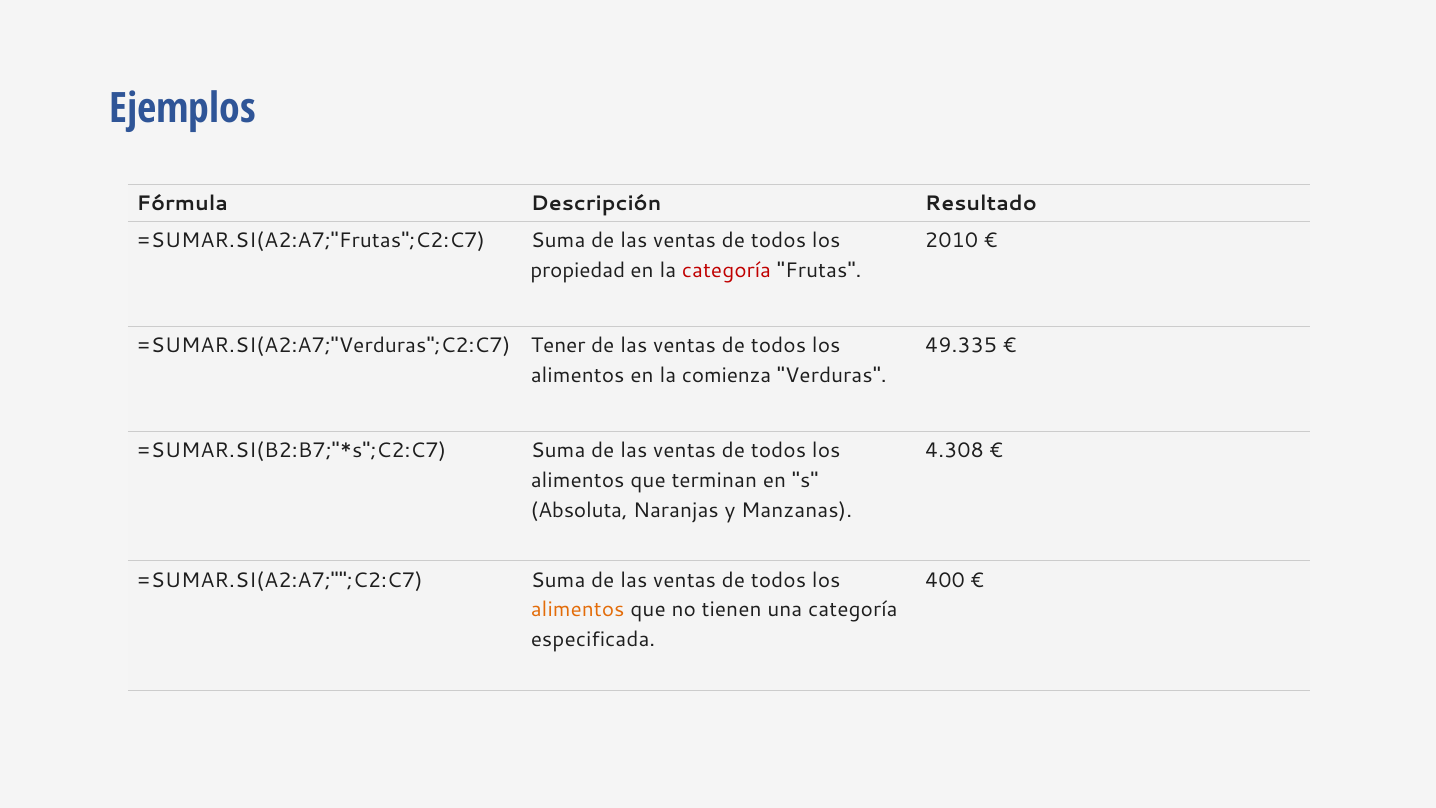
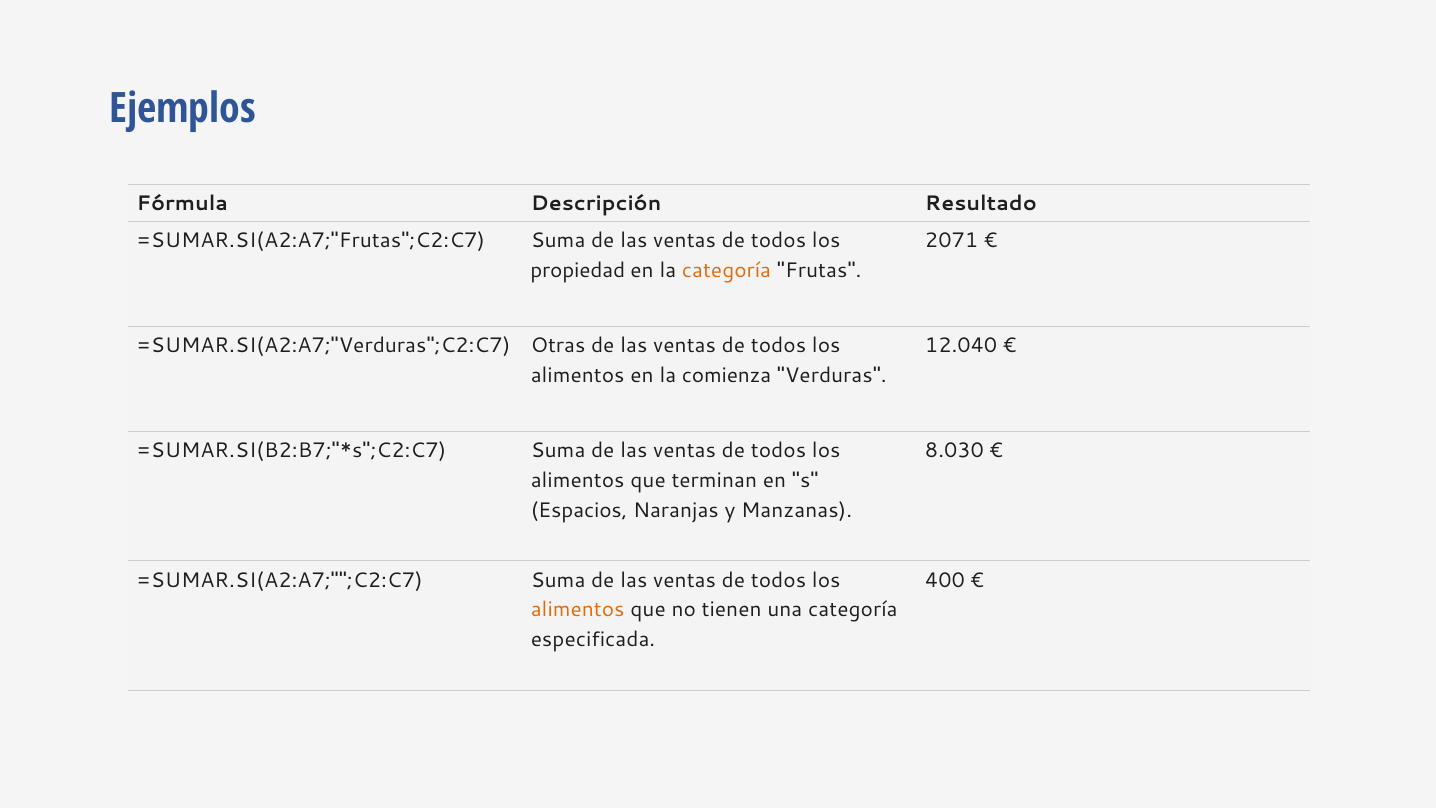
2010: 2010 -> 2071
categoría at (727, 270) colour: red -> orange
Tener: Tener -> Otras
49.335: 49.335 -> 12.040
4.308: 4.308 -> 8.030
Absoluta: Absoluta -> Espacios
